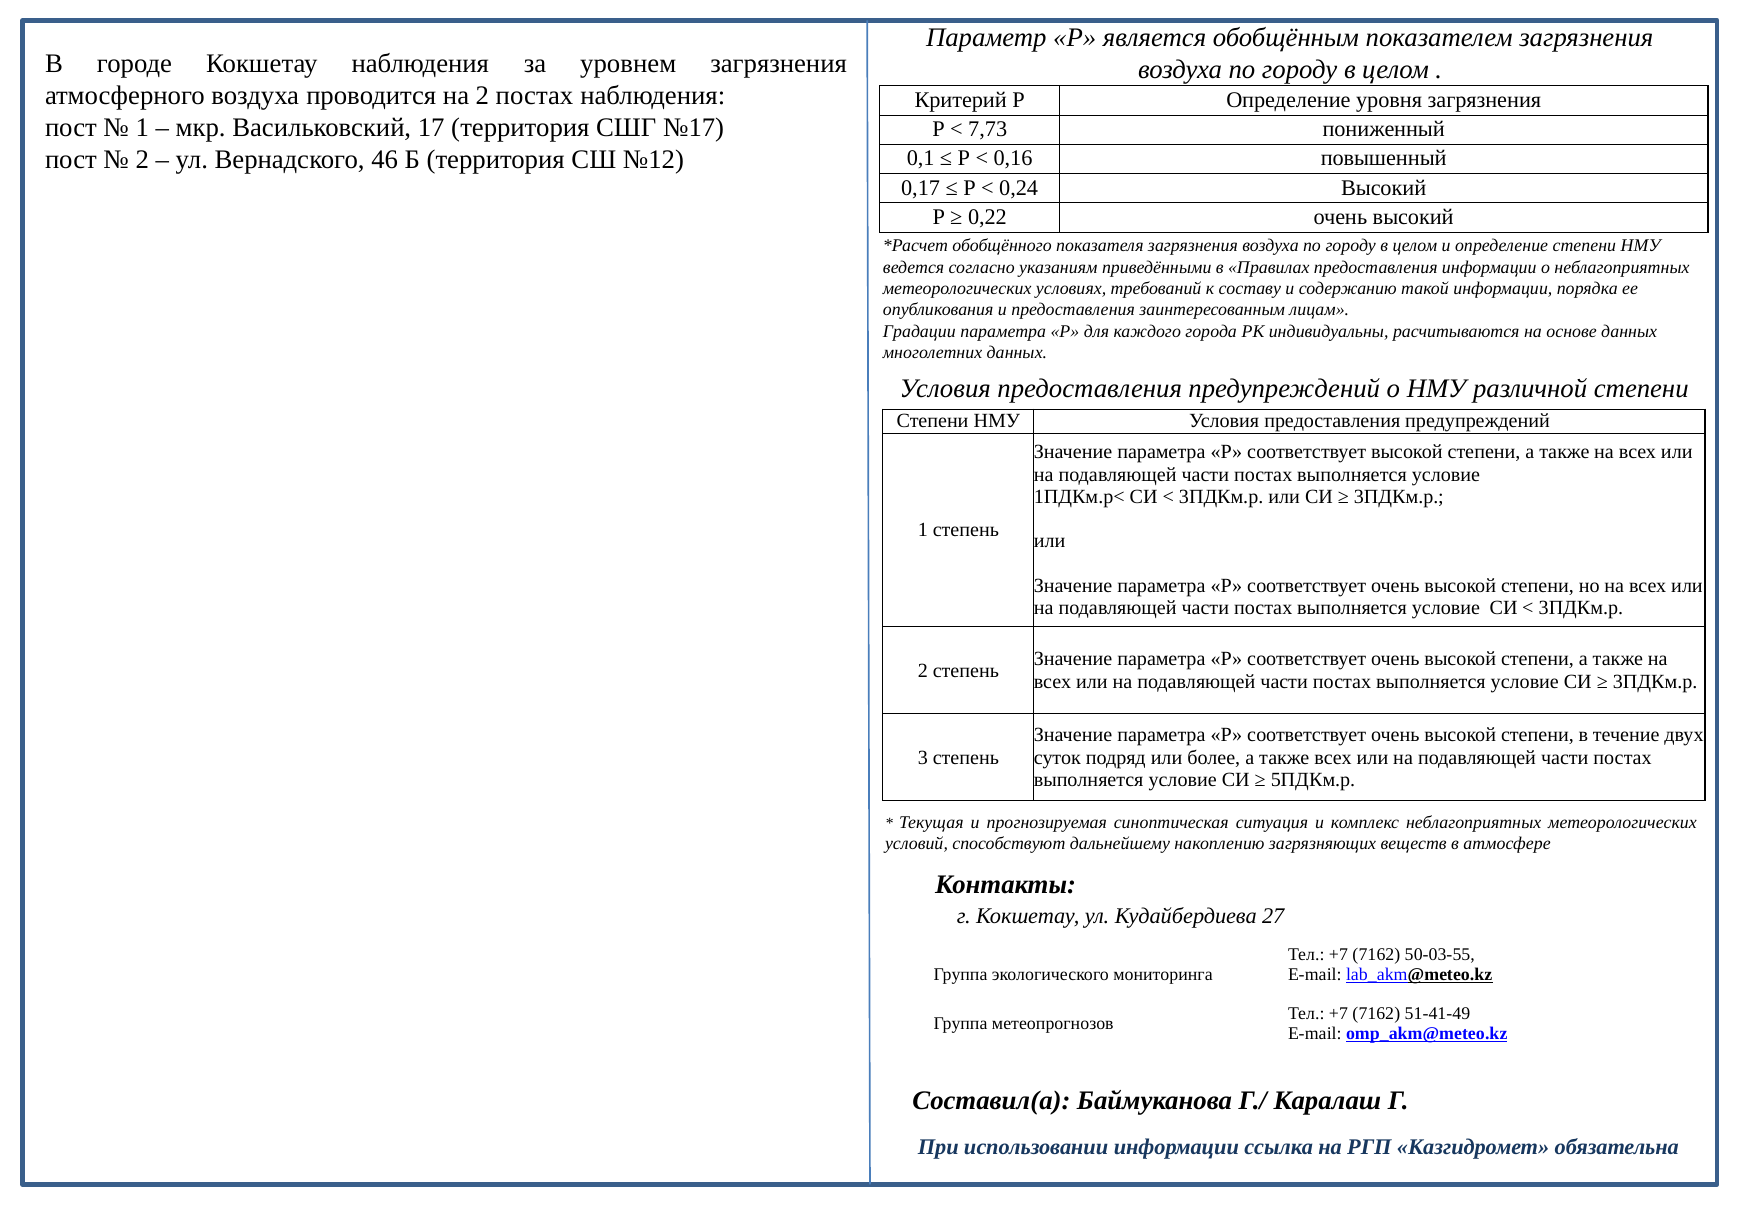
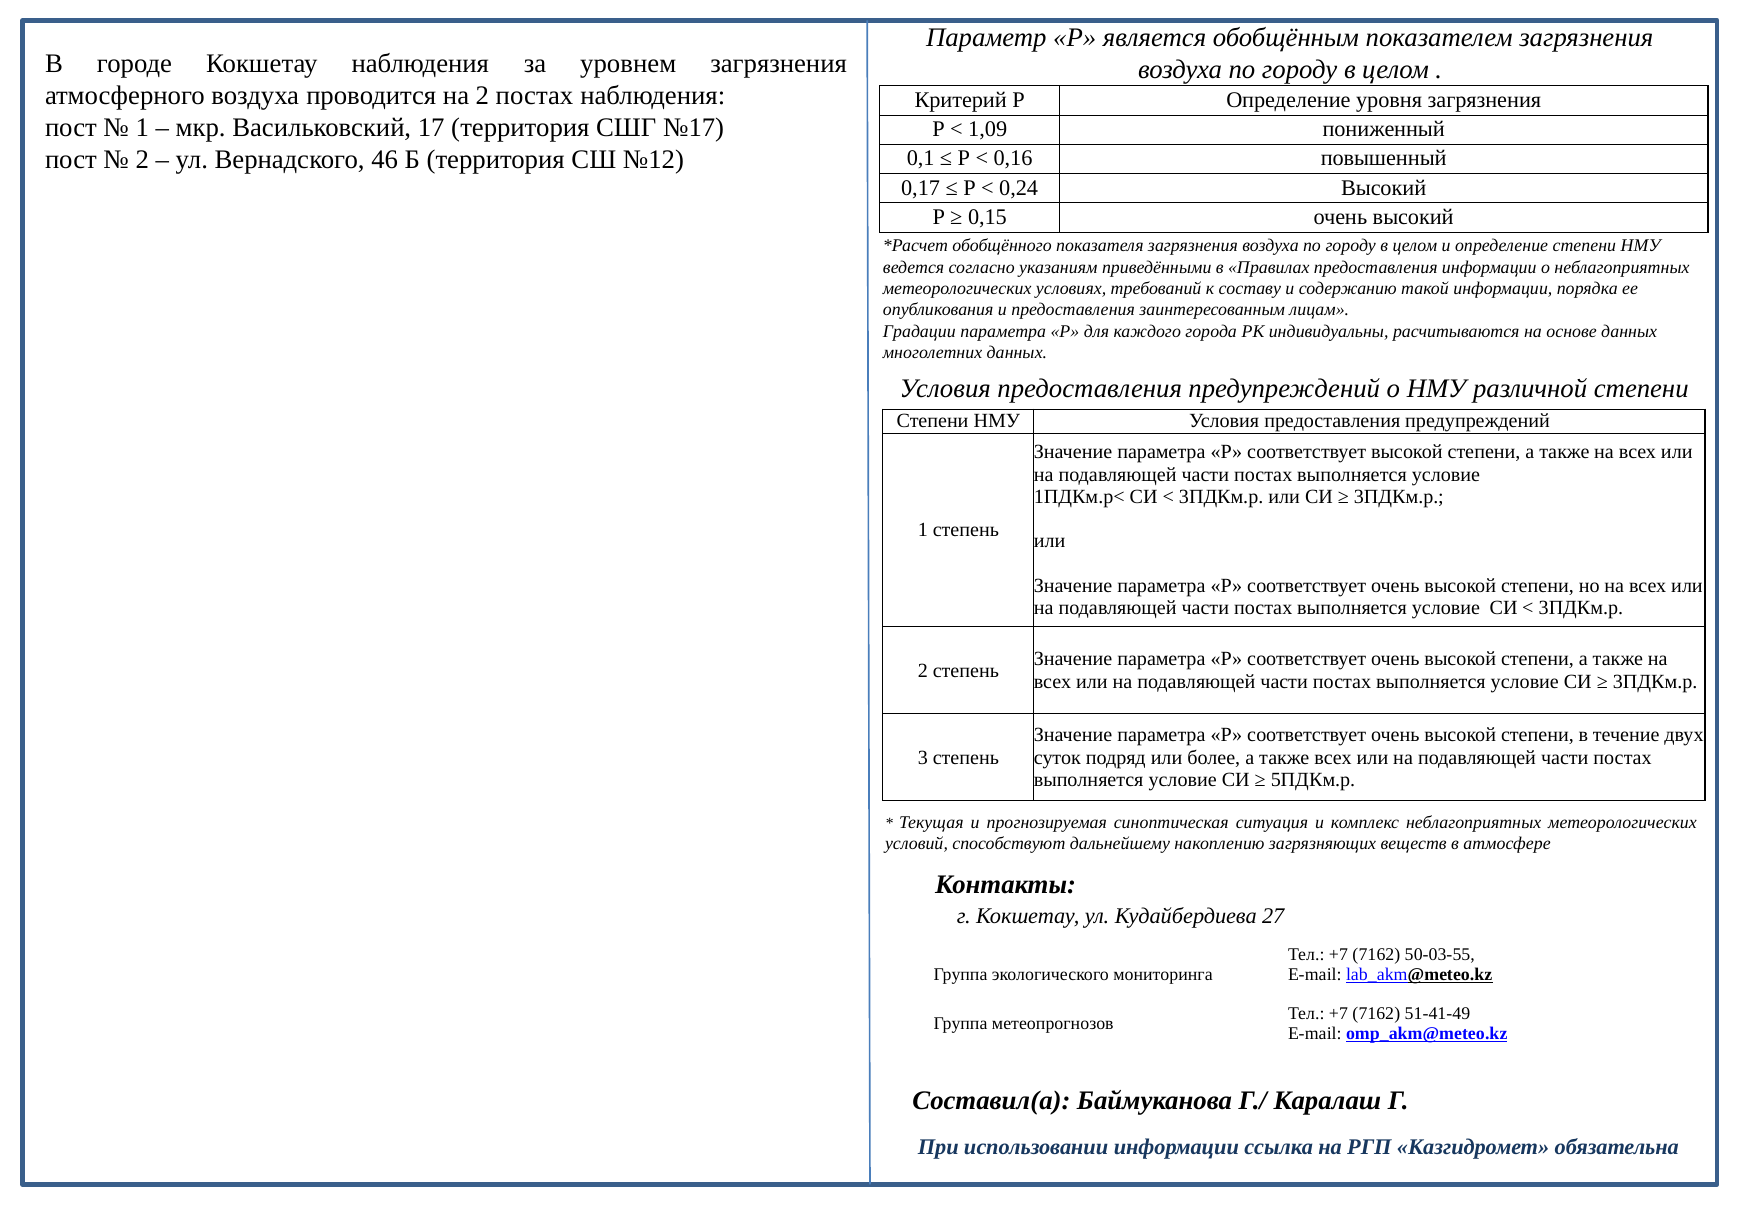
7,73: 7,73 -> 1,09
0,22: 0,22 -> 0,15
